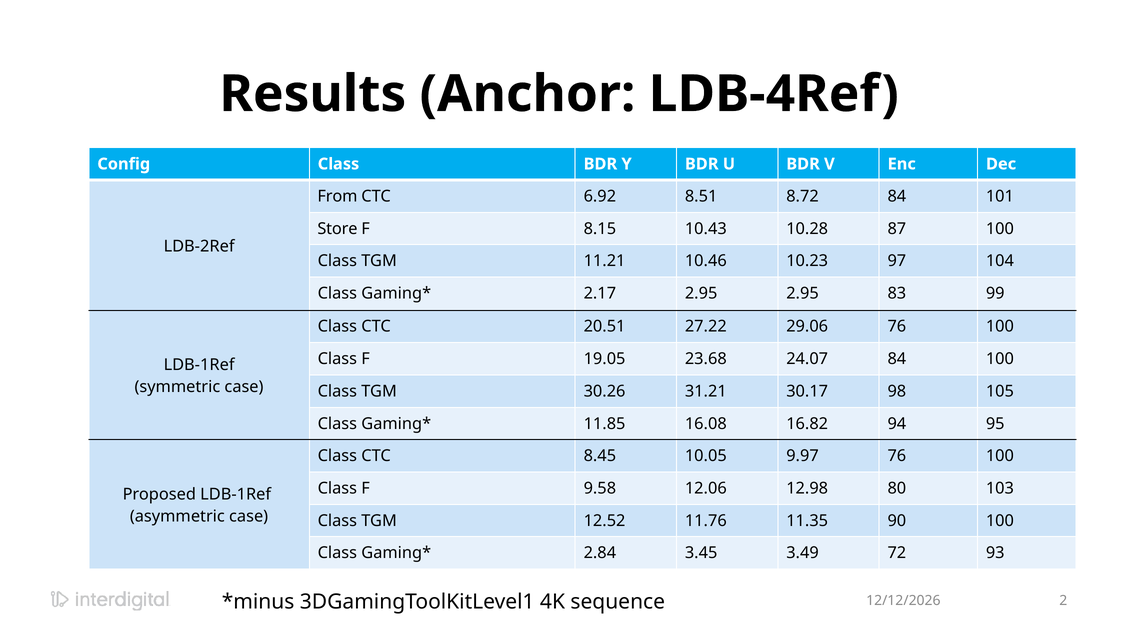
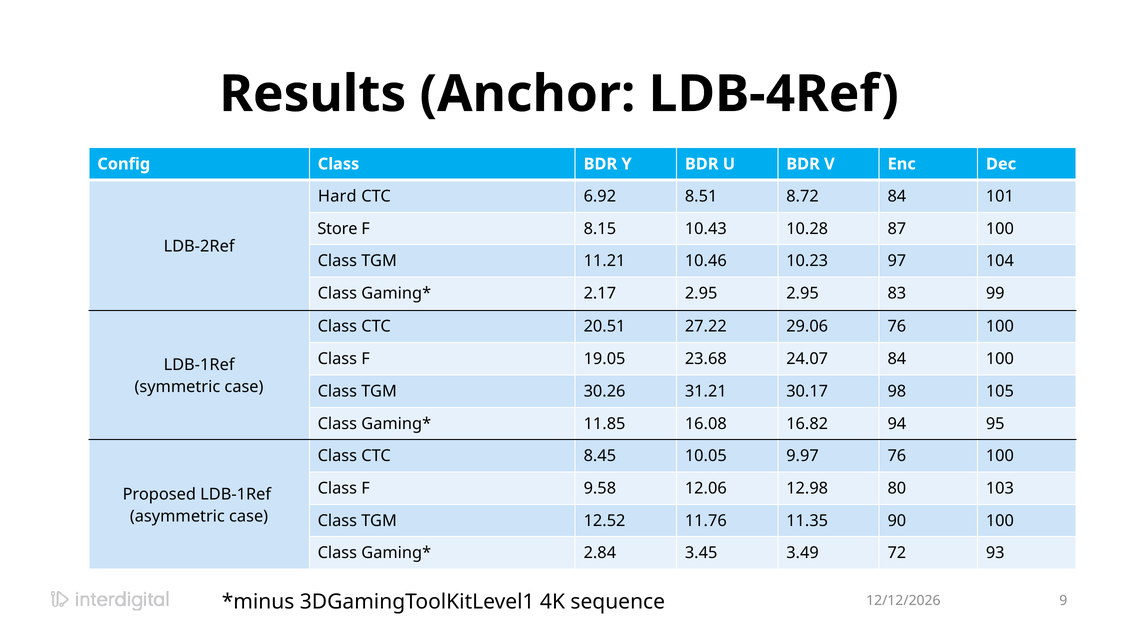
From: From -> Hard
2: 2 -> 9
